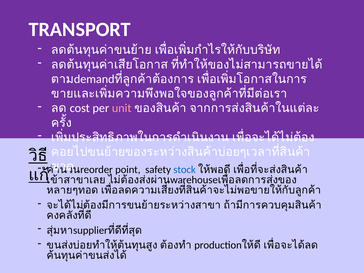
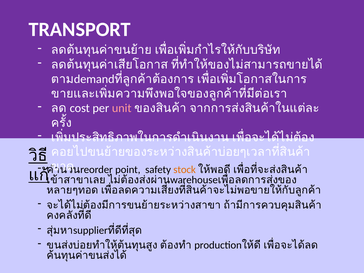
stock colour: blue -> orange
